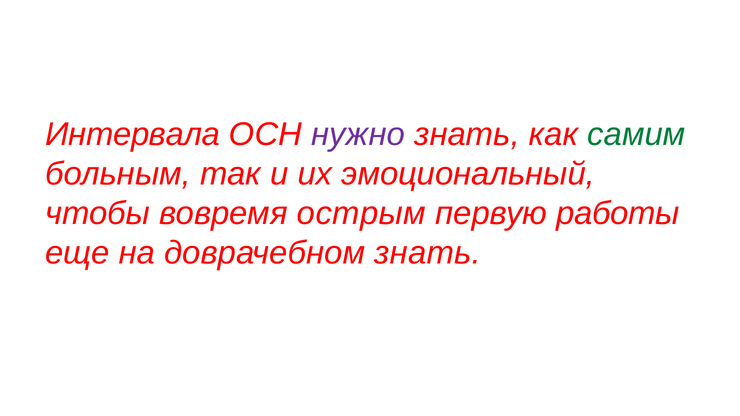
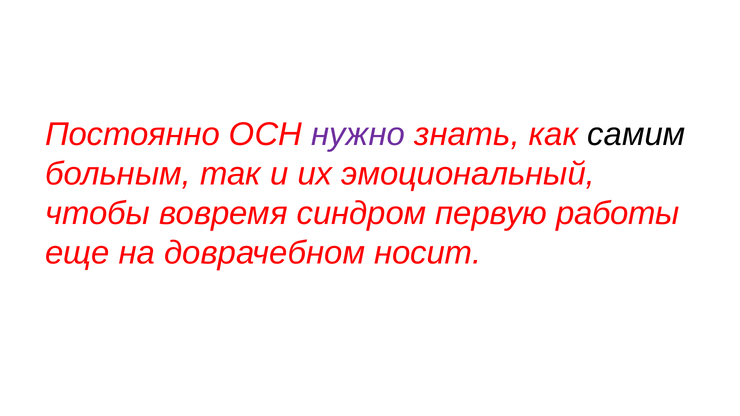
Интервала: Интервала -> Постоянно
самим colour: green -> black
острым: острым -> синдром
доврачебном знать: знать -> носит
